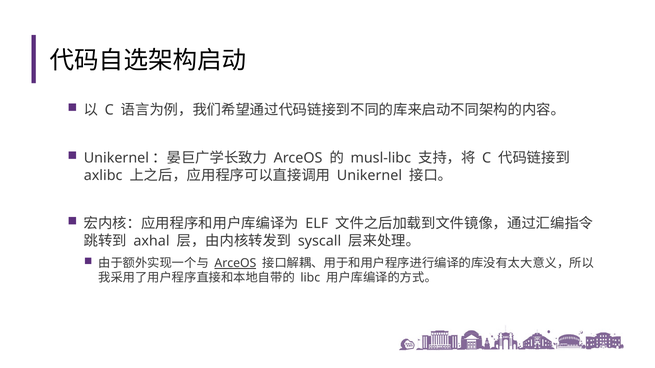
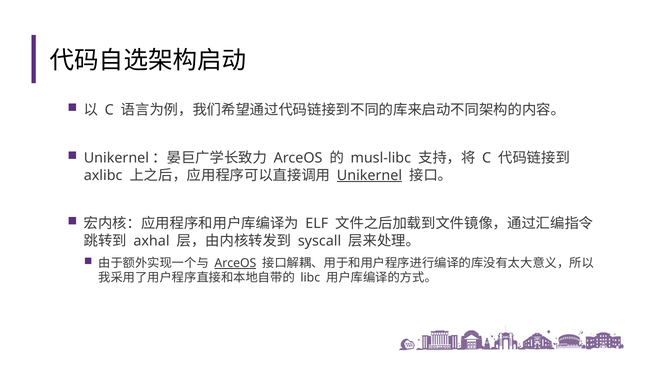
Unikernel at (369, 176) underline: none -> present
